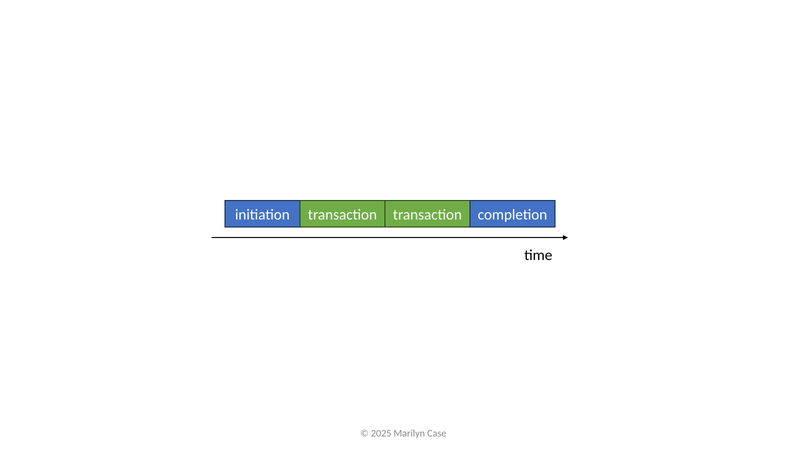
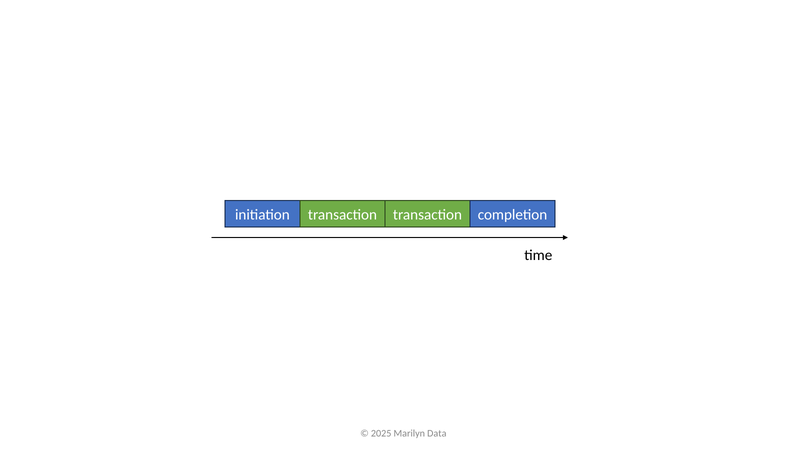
Case: Case -> Data
